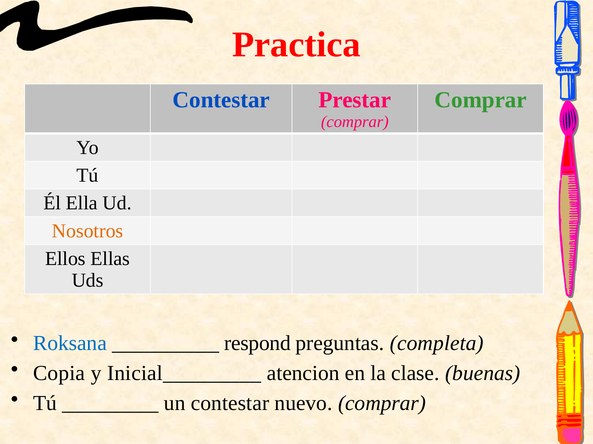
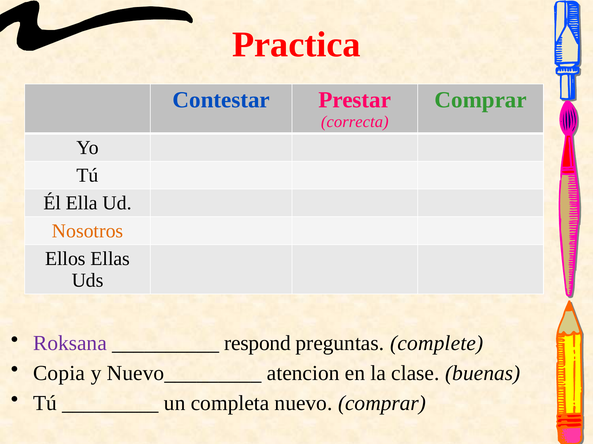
comprar at (355, 122): comprar -> correcta
Roksana colour: blue -> purple
completa: completa -> complete
Inicial_________: Inicial_________ -> Nuevo_________
un contestar: contestar -> completa
